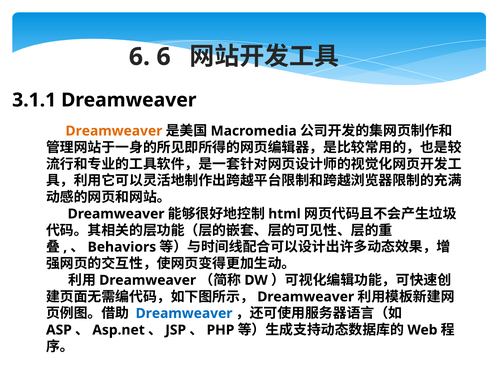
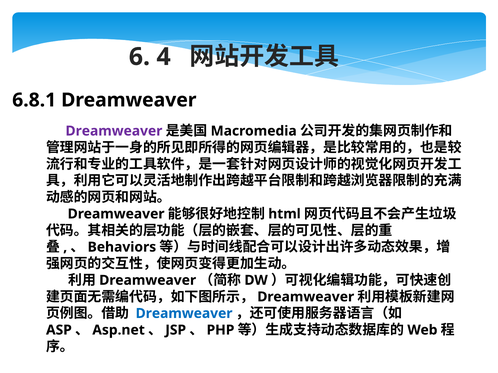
6 6: 6 -> 4
3.1.1: 3.1.1 -> 6.8.1
Dreamweaver at (114, 131) colour: orange -> purple
